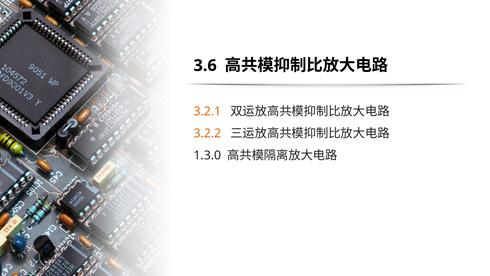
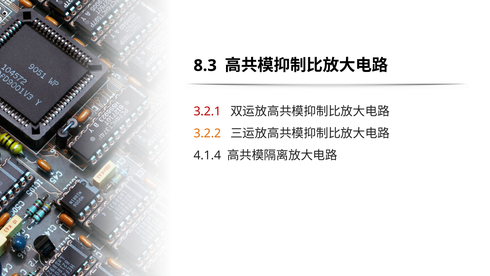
3.6: 3.6 -> 8.3
3.2.1 colour: orange -> red
1.3.0: 1.3.0 -> 4.1.4
